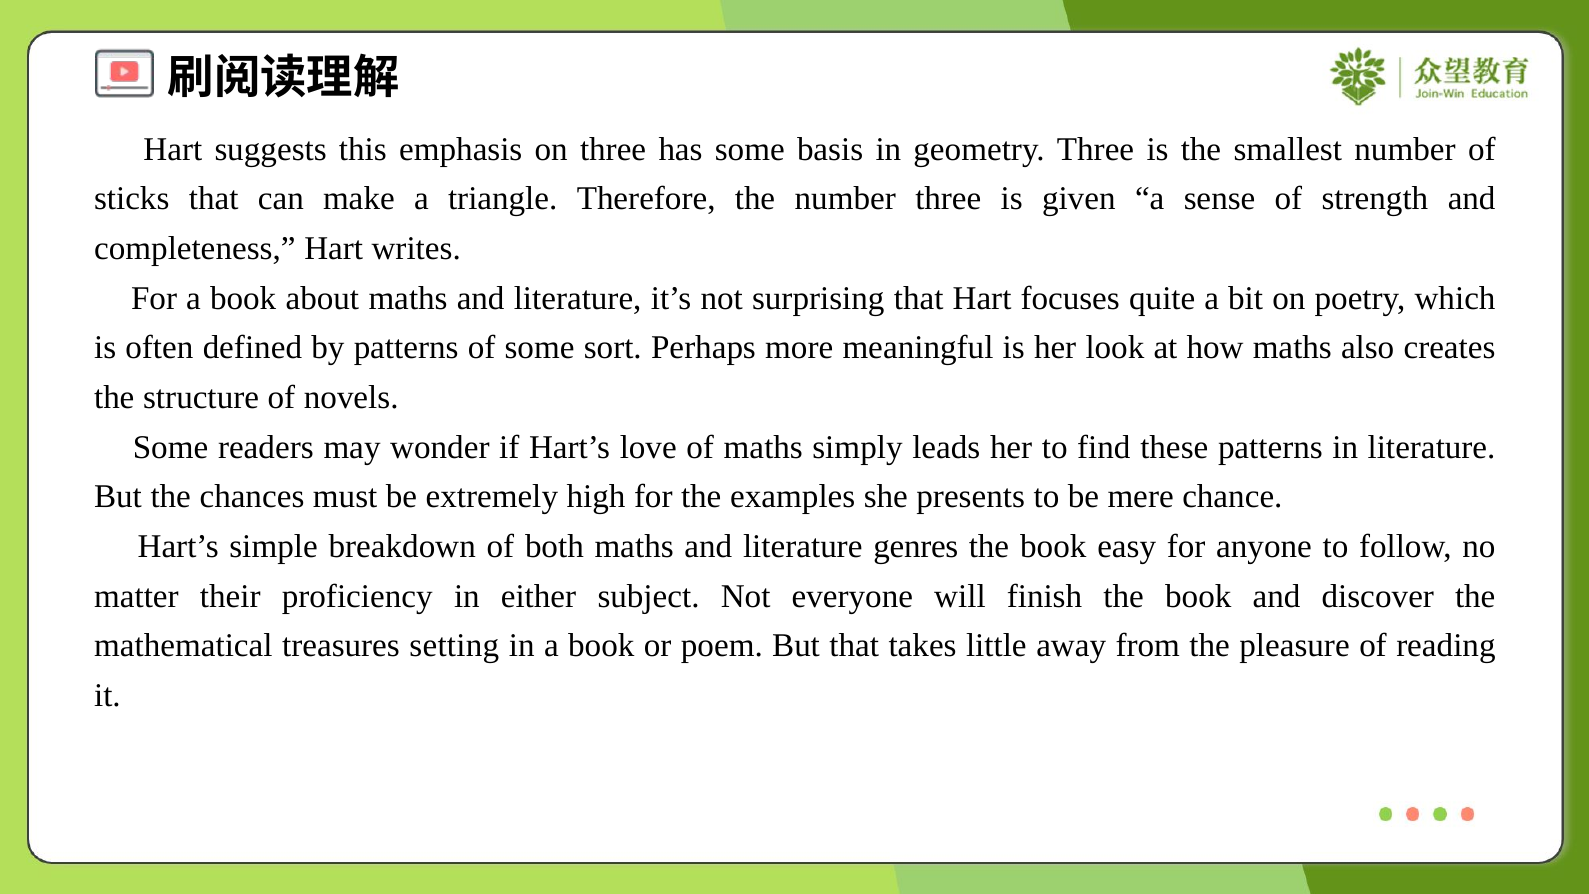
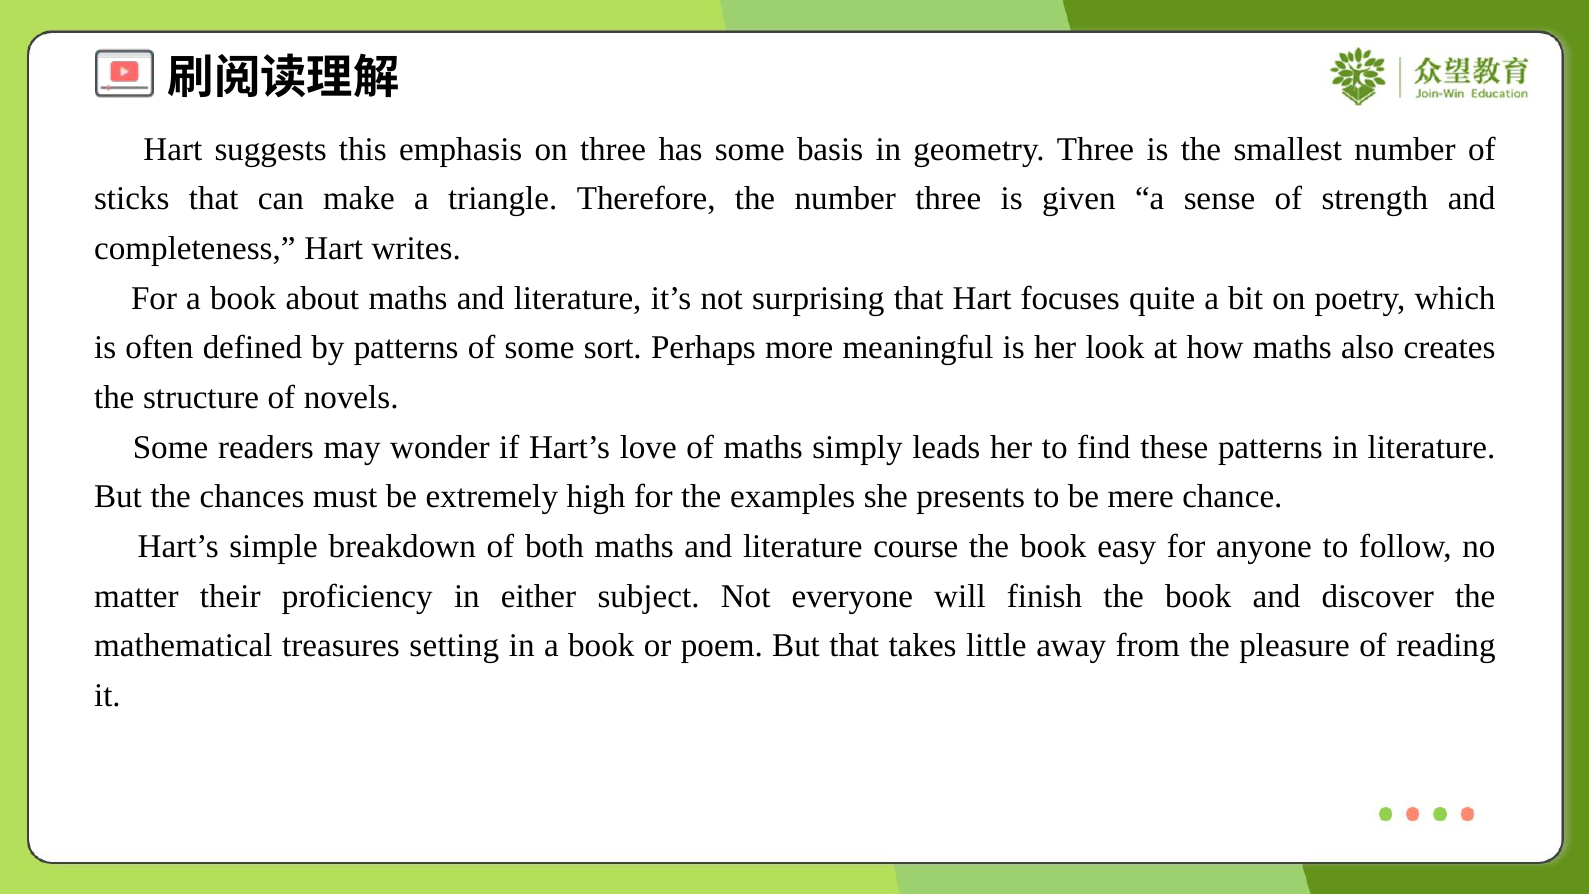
genres: genres -> course
